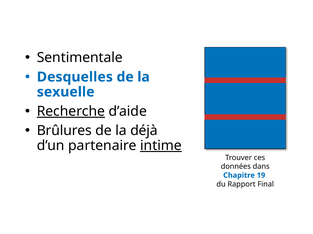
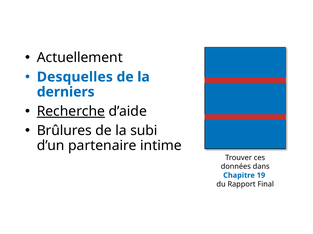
Sentimentale: Sentimentale -> Actuellement
sexuelle: sexuelle -> derniers
déjà: déjà -> subi
intime underline: present -> none
